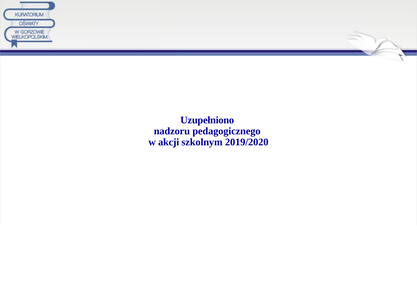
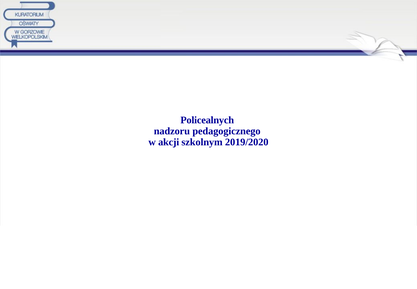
Uzupełniono: Uzupełniono -> Policealnych
